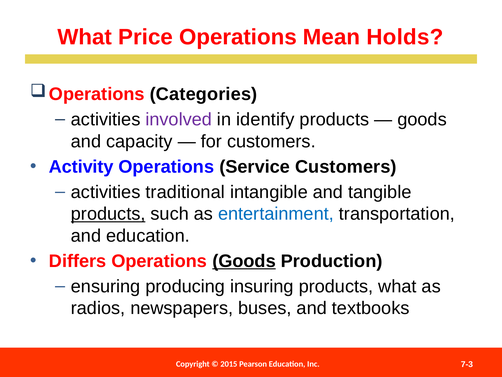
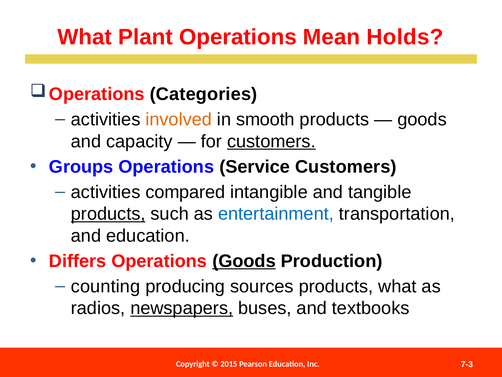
Price: Price -> Plant
involved colour: purple -> orange
identify: identify -> smooth
customers at (271, 141) underline: none -> present
Activity: Activity -> Groups
traditional: traditional -> compared
ensuring: ensuring -> counting
insuring: insuring -> sources
newspapers underline: none -> present
